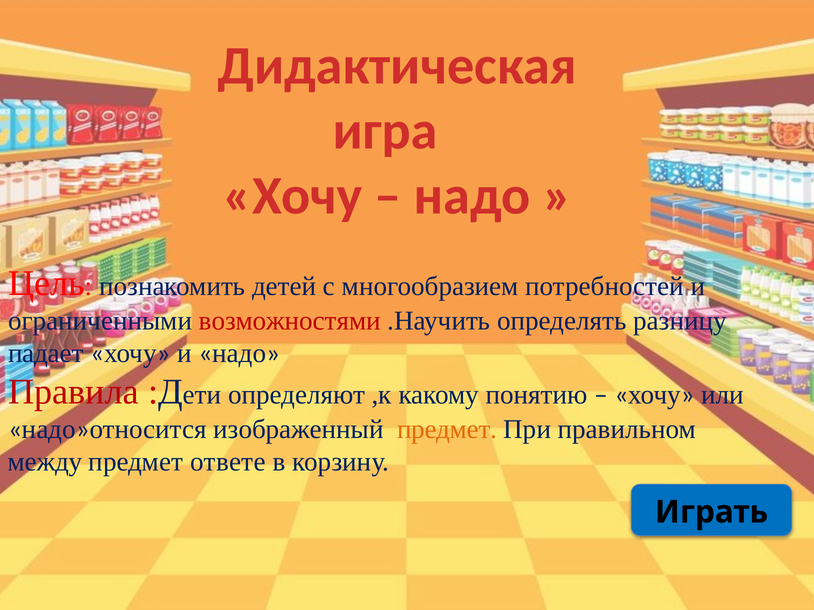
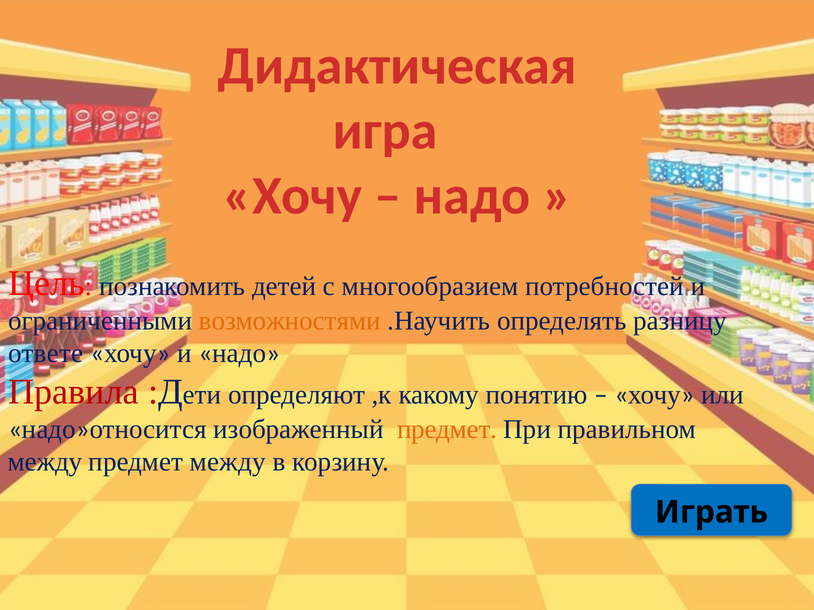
возможностями colour: red -> orange
падает: падает -> ответе
предмет ответе: ответе -> между
